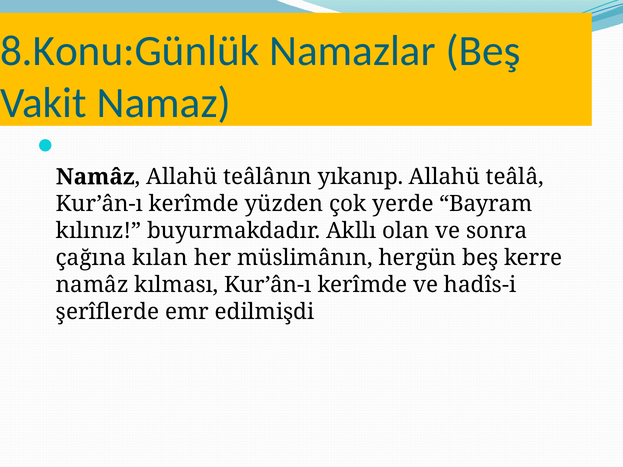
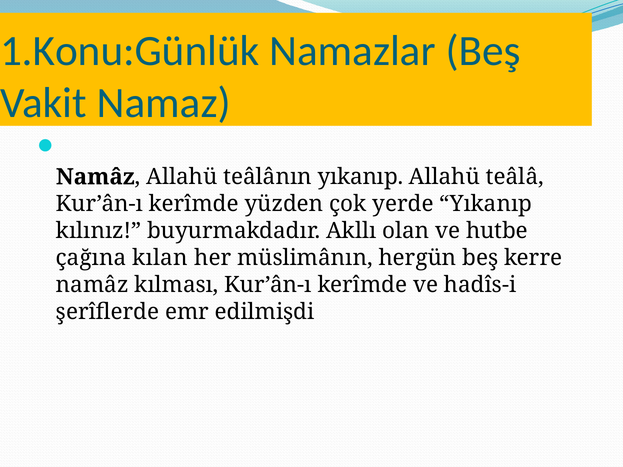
8.Konu:Günlük: 8.Konu:Günlük -> 1.Konu:Günlük
yerde Bayram: Bayram -> Yıkanıp
sonra: sonra -> hutbe
